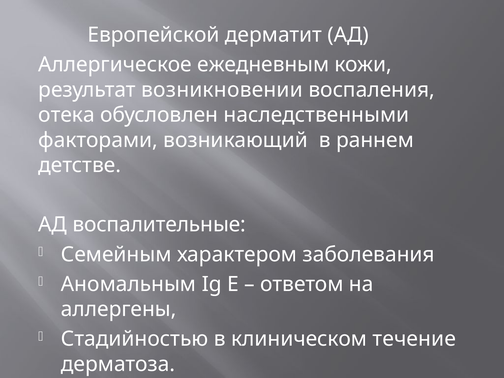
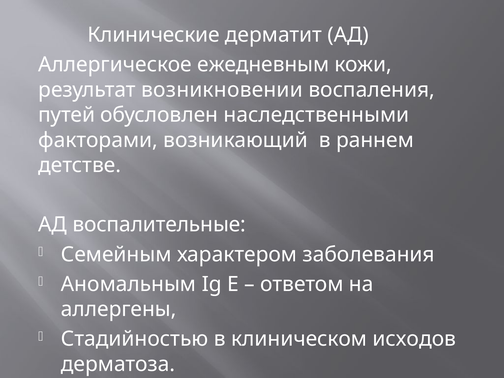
Европейской: Европейской -> Клинические
отека: отека -> путей
течение: течение -> исходов
